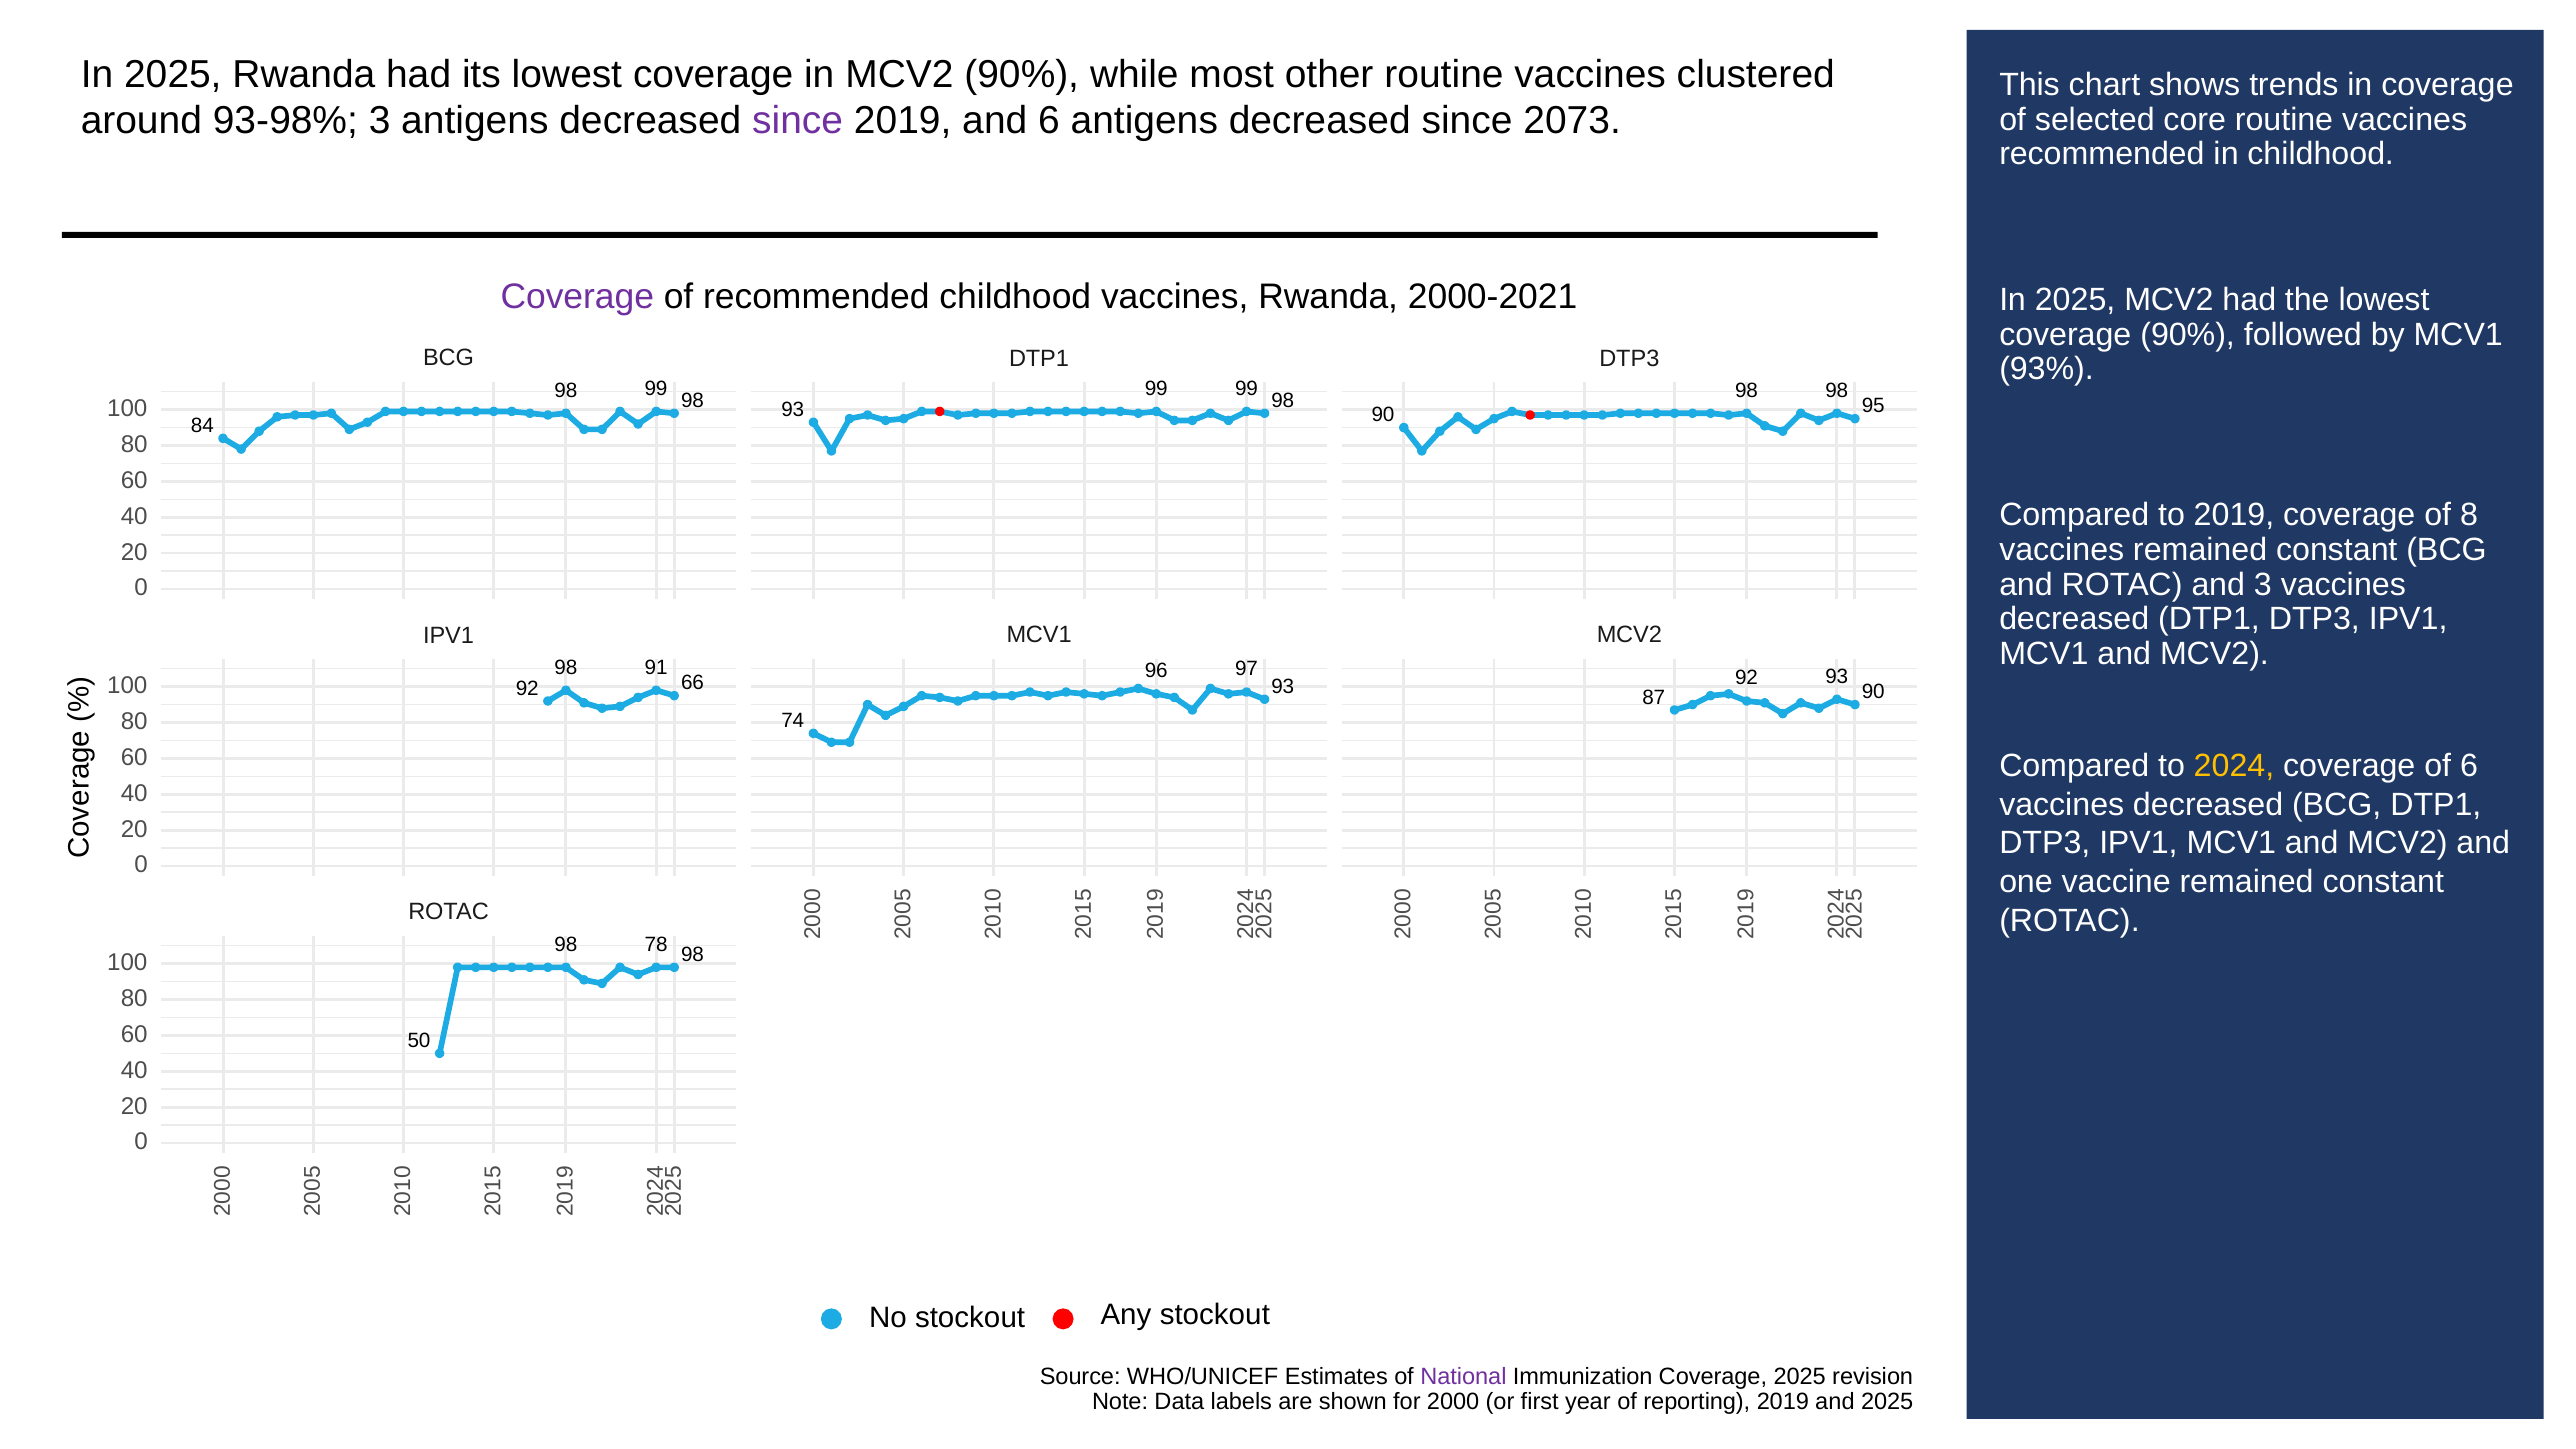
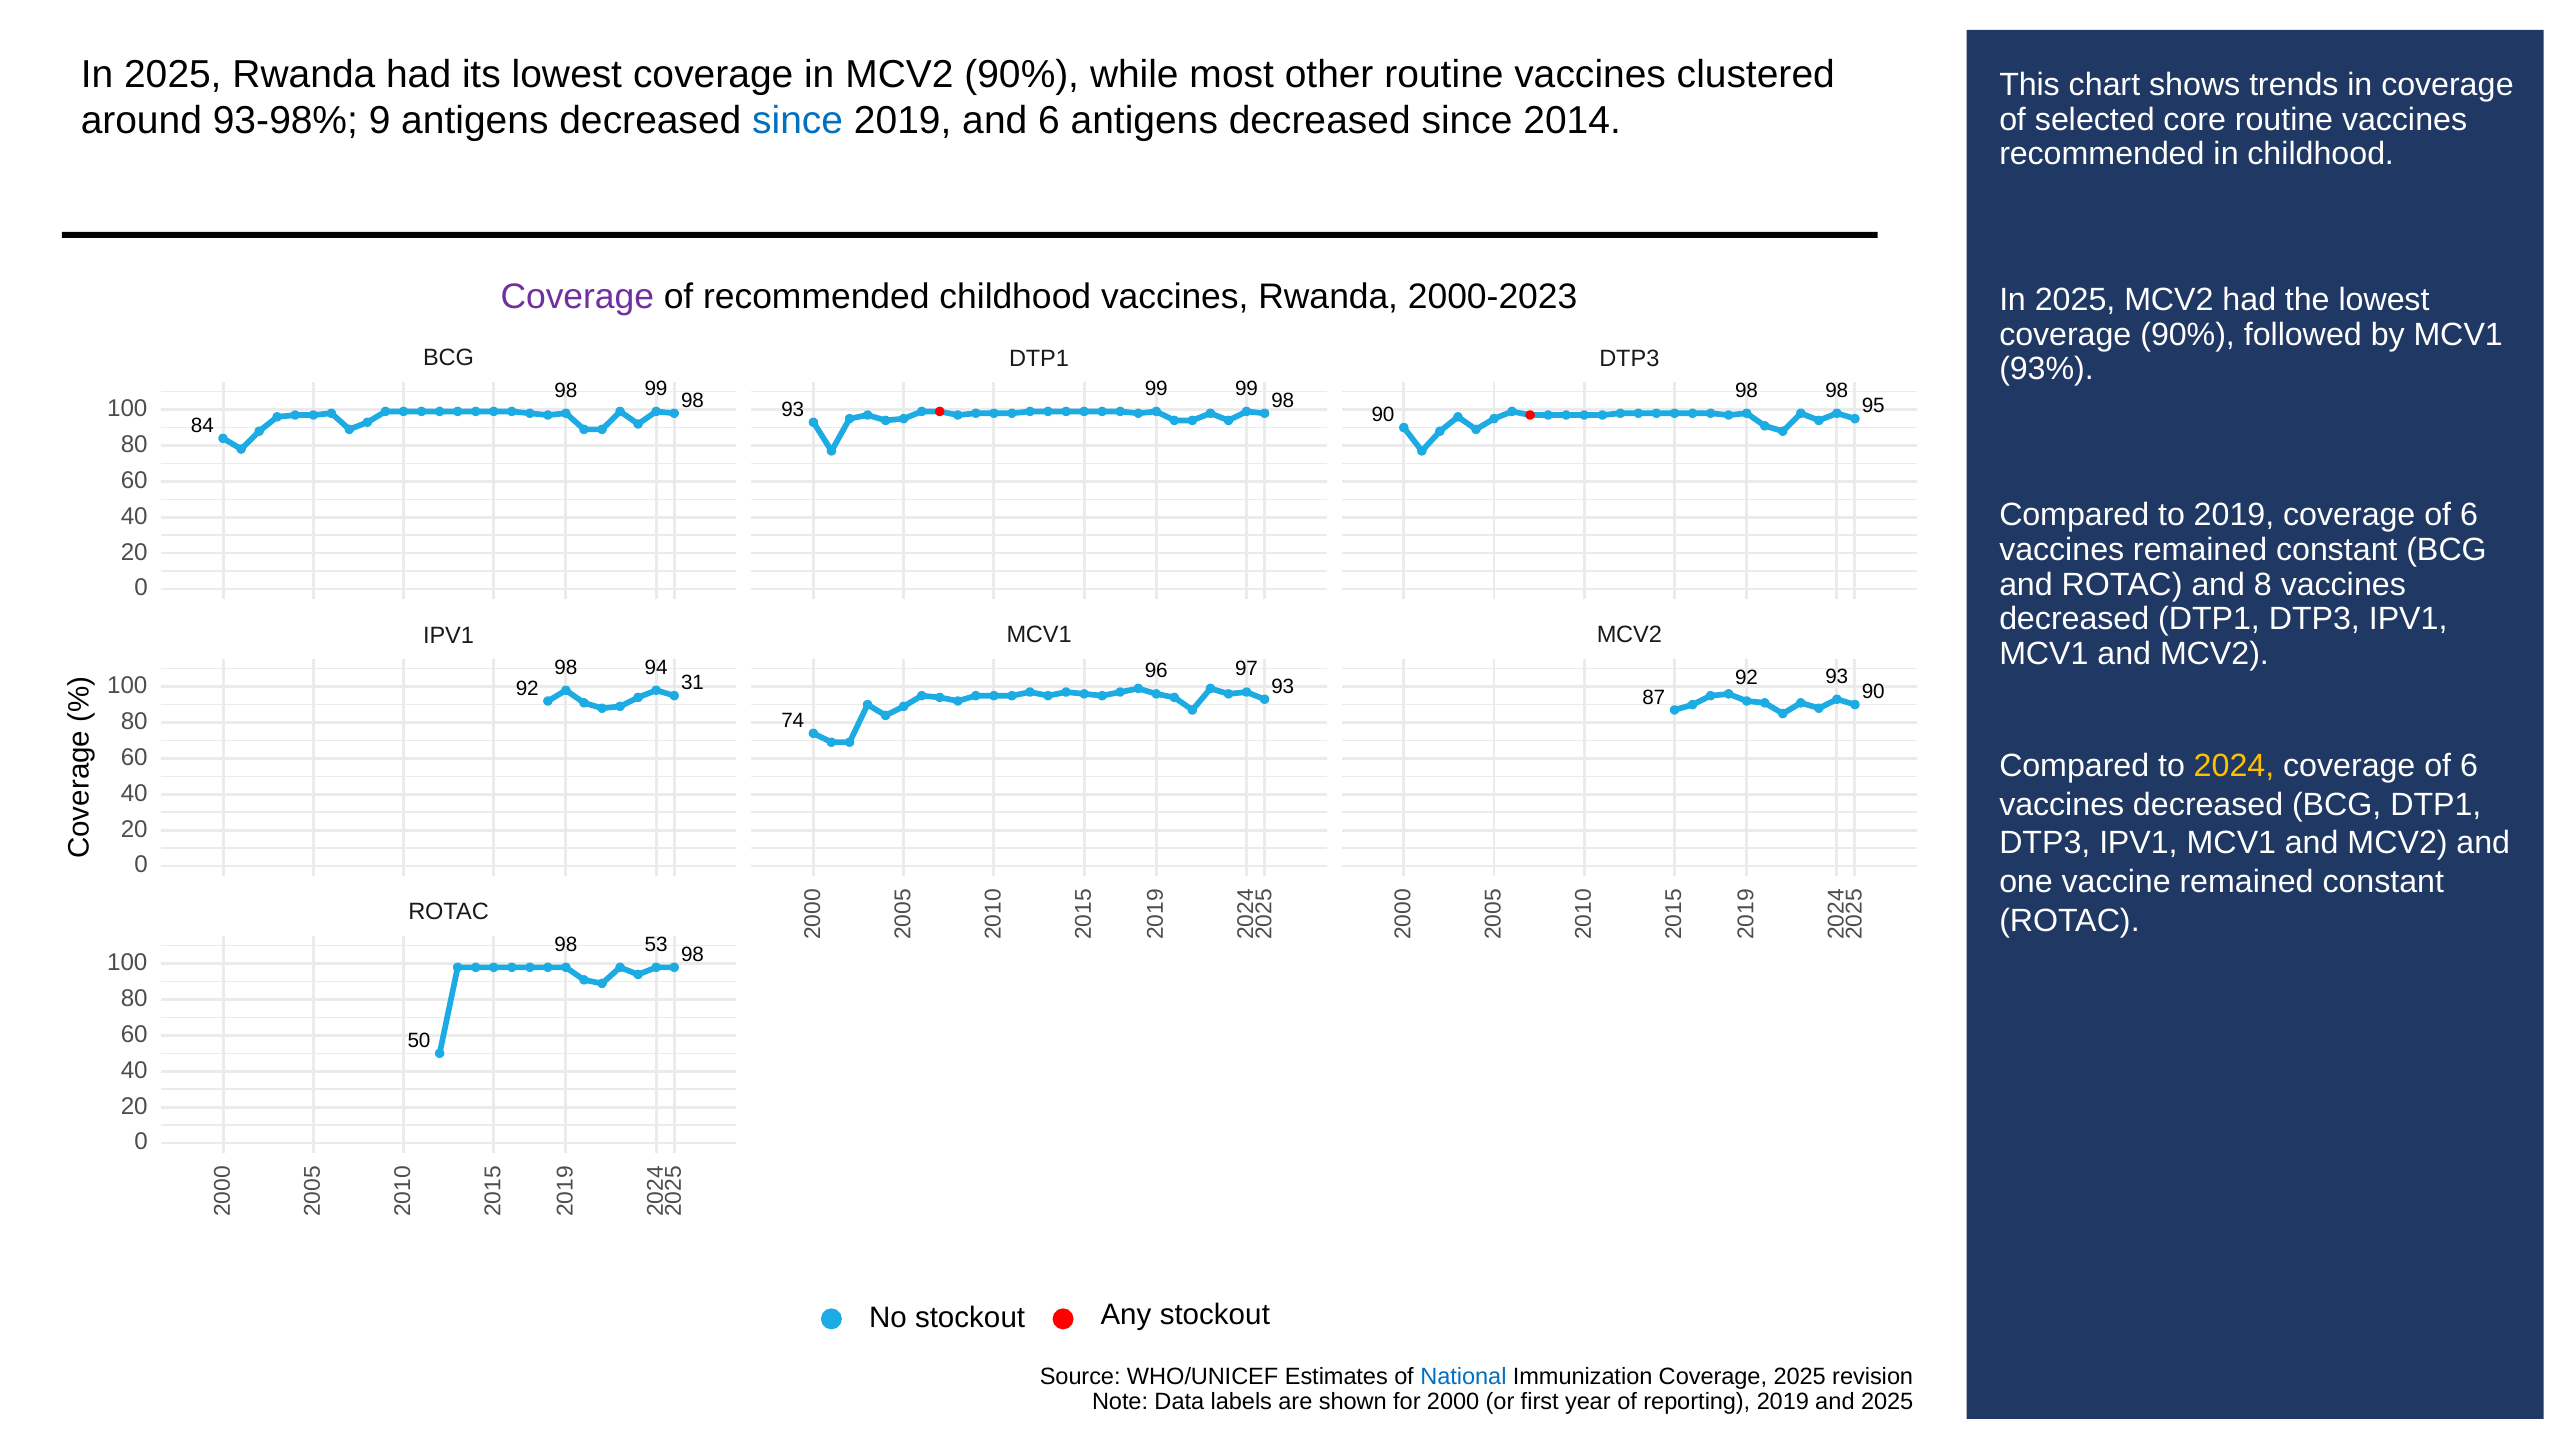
93-98% 3: 3 -> 9
since at (798, 121) colour: purple -> blue
2073: 2073 -> 2014
2000-2021: 2000-2021 -> 2000-2023
2019 coverage of 8: 8 -> 6
and 3: 3 -> 8
91: 91 -> 94
66: 66 -> 31
78: 78 -> 53
National colour: purple -> blue
